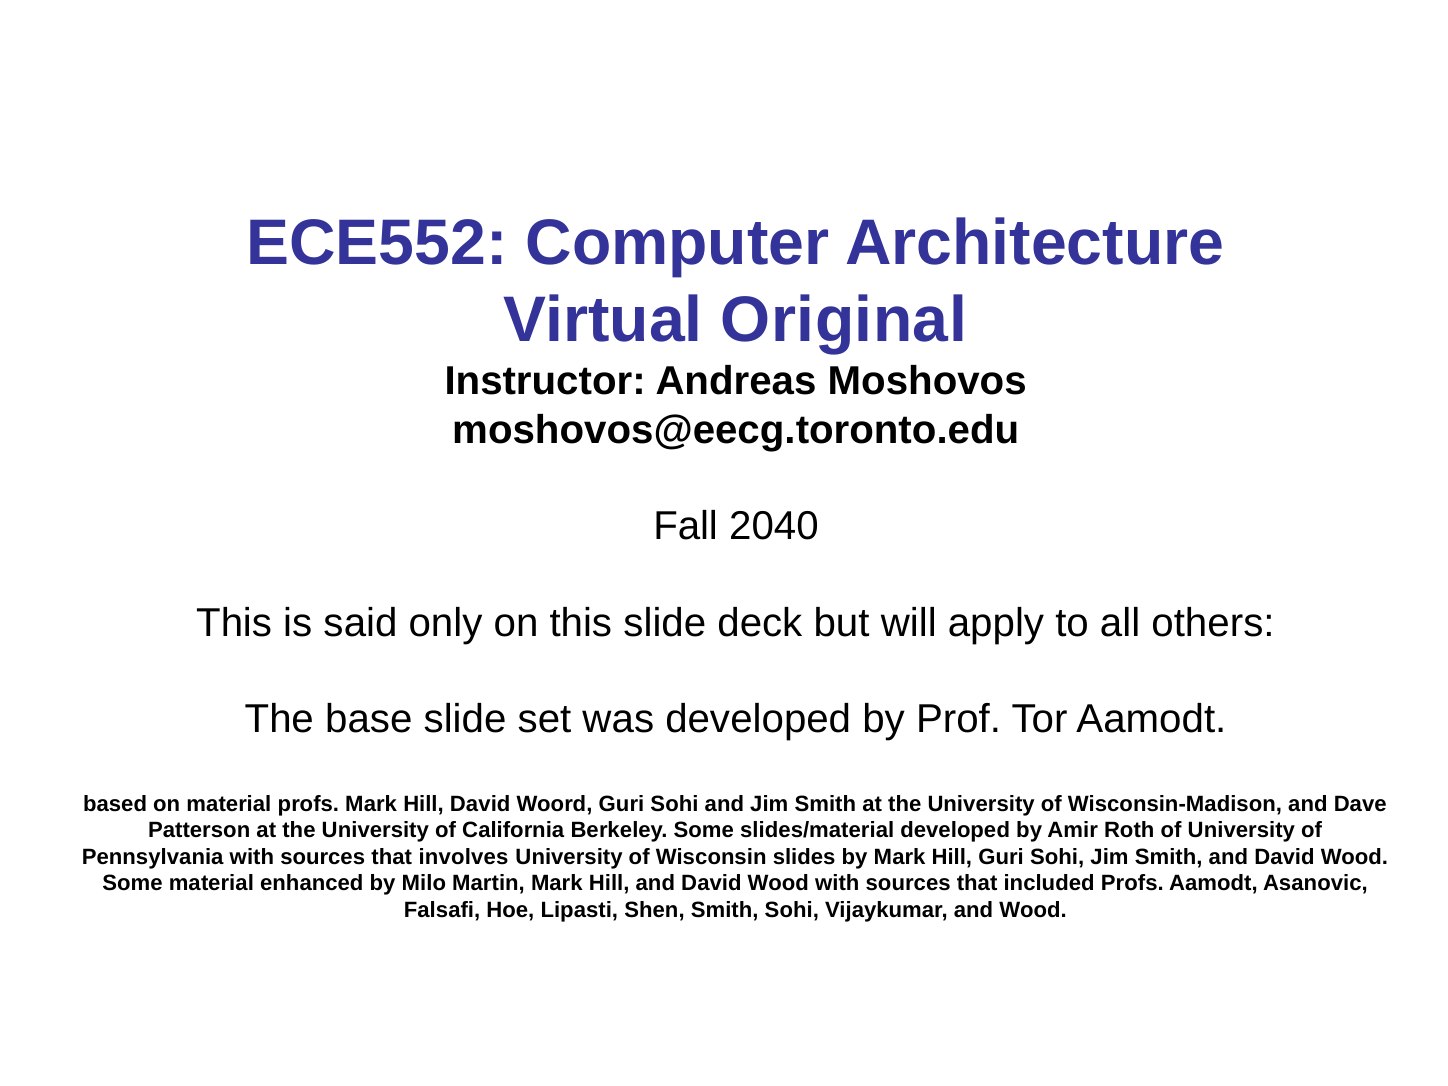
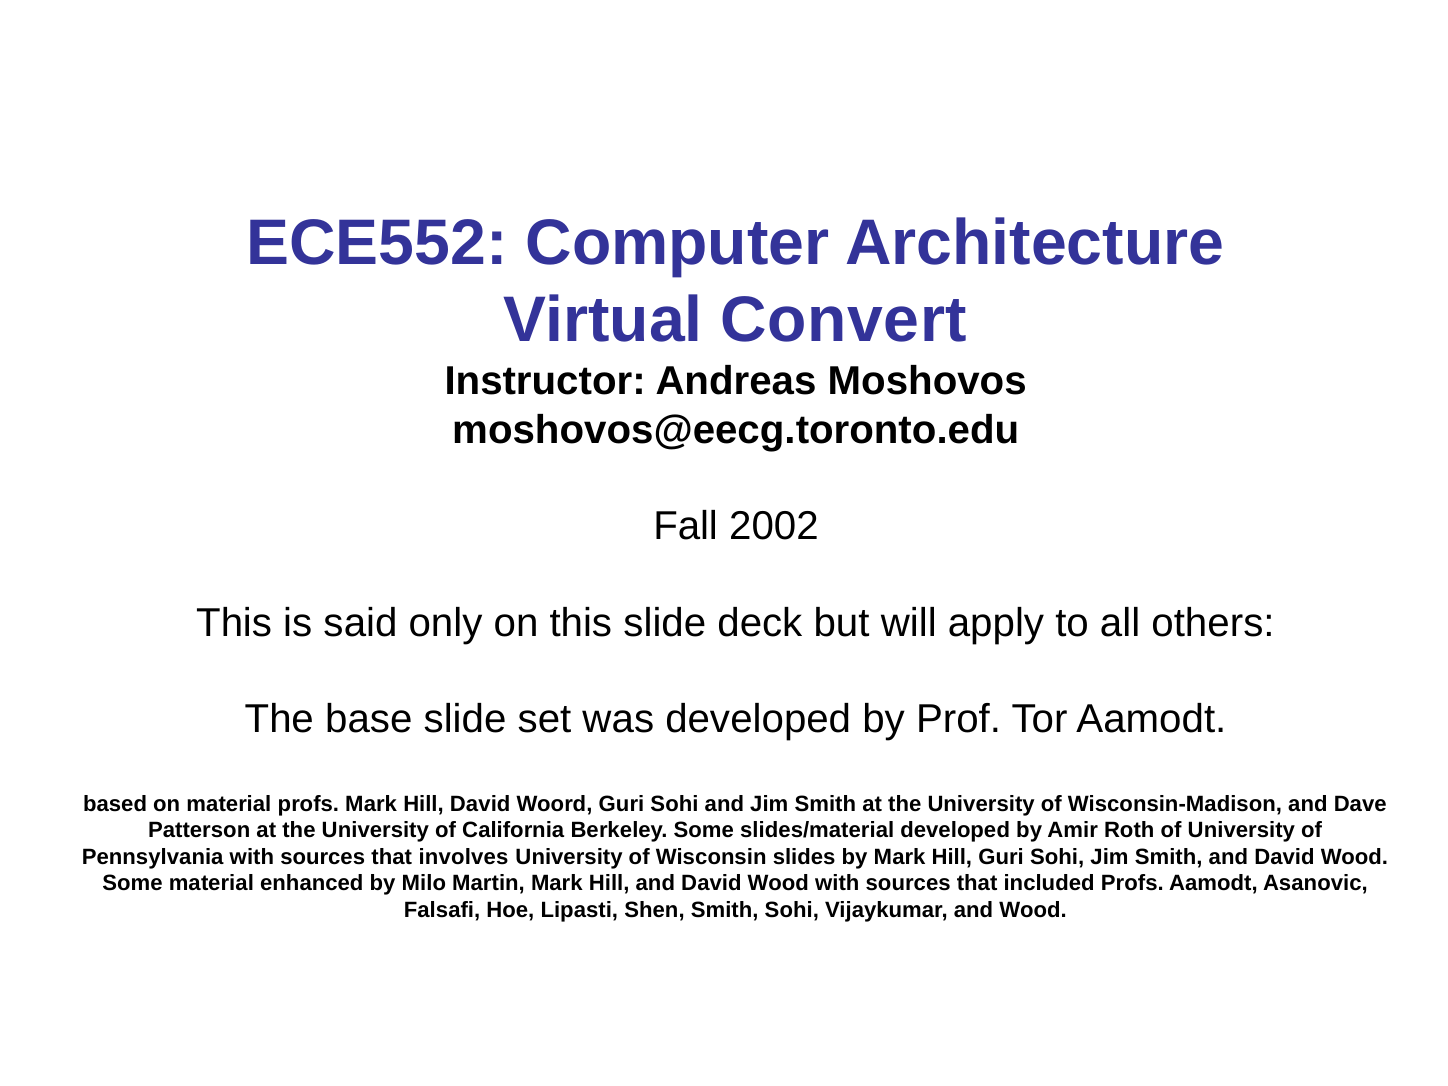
Original: Original -> Convert
2040: 2040 -> 2002
